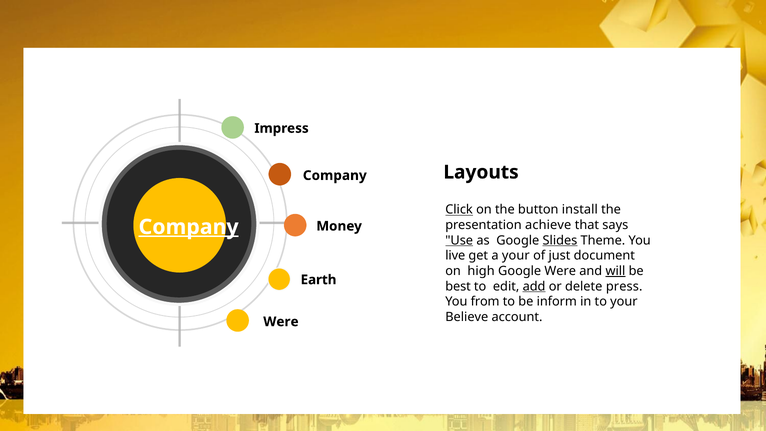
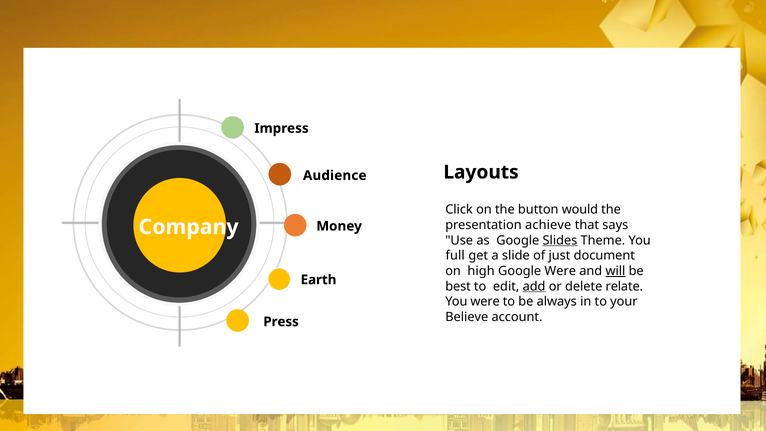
Company at (335, 175): Company -> Audience
Click underline: present -> none
install: install -> would
Company at (189, 227) underline: present -> none
Use underline: present -> none
live: live -> full
a your: your -> slide
press: press -> relate
You from: from -> were
inform: inform -> always
Were at (281, 322): Were -> Press
